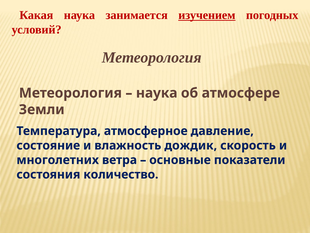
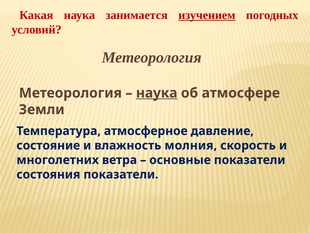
наука at (157, 93) underline: none -> present
дождик: дождик -> молния
состояния количество: количество -> показатели
